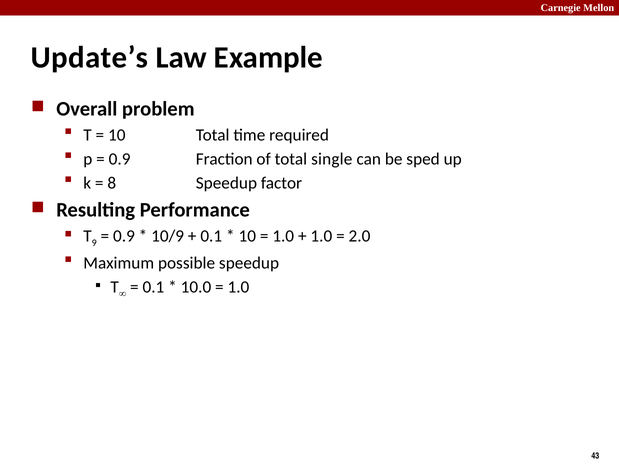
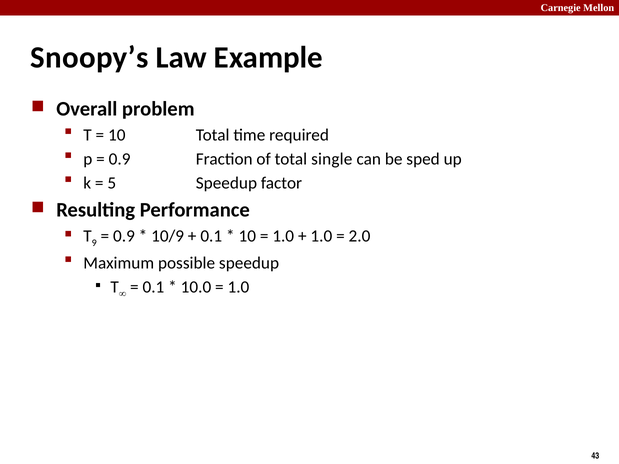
Update’s: Update’s -> Snoopy’s
8: 8 -> 5
